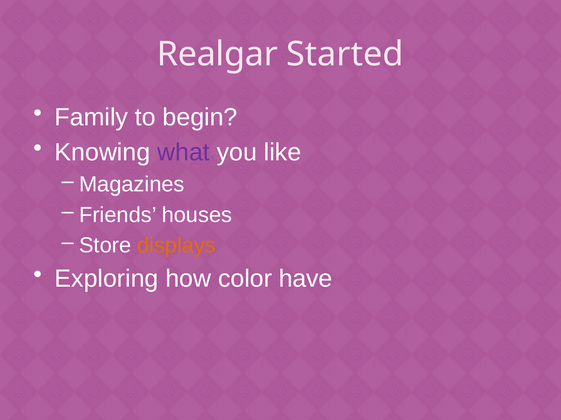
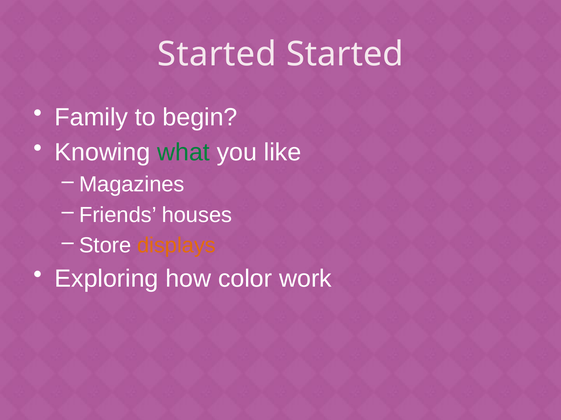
Realgar at (217, 54): Realgar -> Started
what colour: purple -> green
have: have -> work
